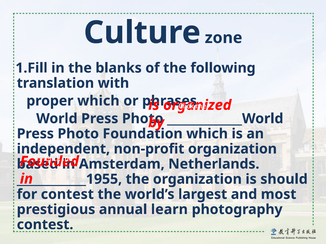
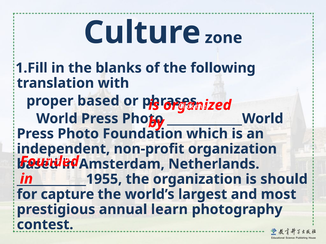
proper which: which -> based
for contest: contest -> capture
